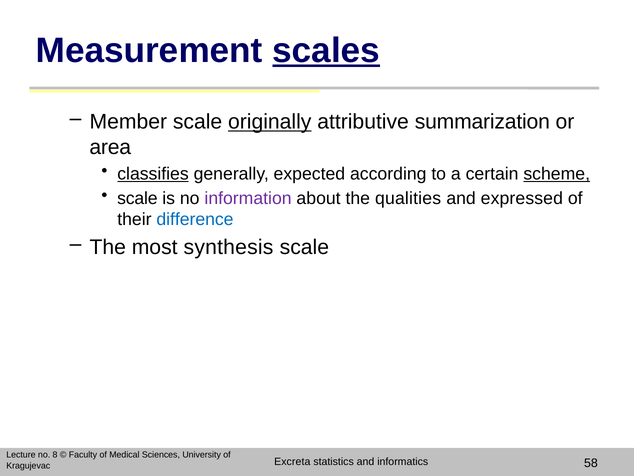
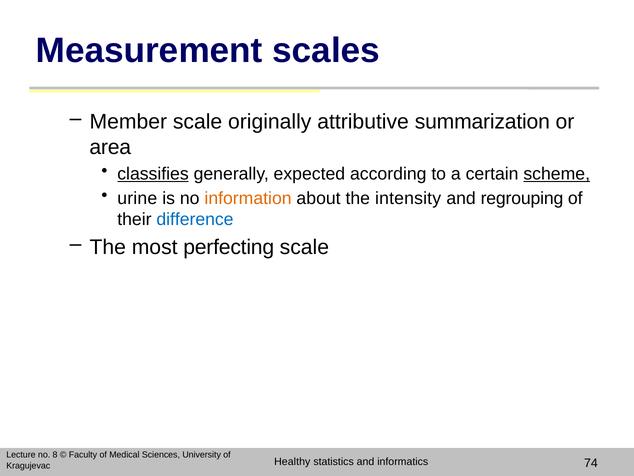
scales underline: present -> none
originally underline: present -> none
scale at (137, 198): scale -> urine
information colour: purple -> orange
qualities: qualities -> intensity
expressed: expressed -> regrouping
synthesis: synthesis -> perfecting
Excreta: Excreta -> Healthy
58: 58 -> 74
